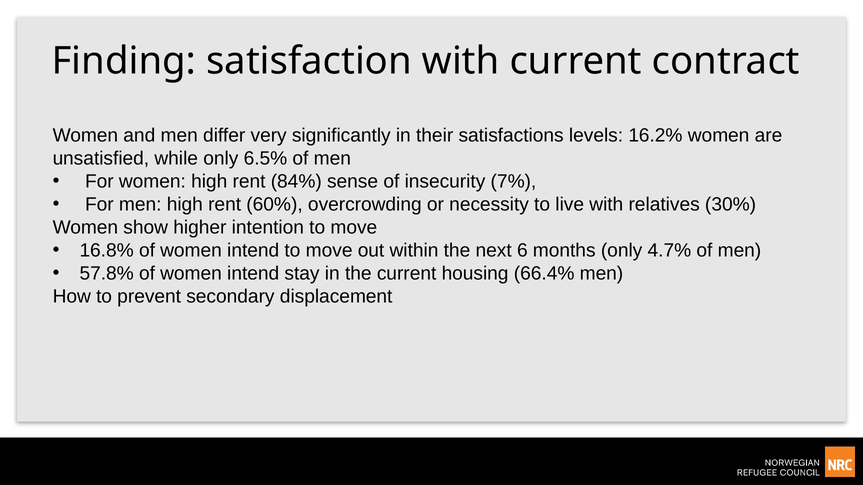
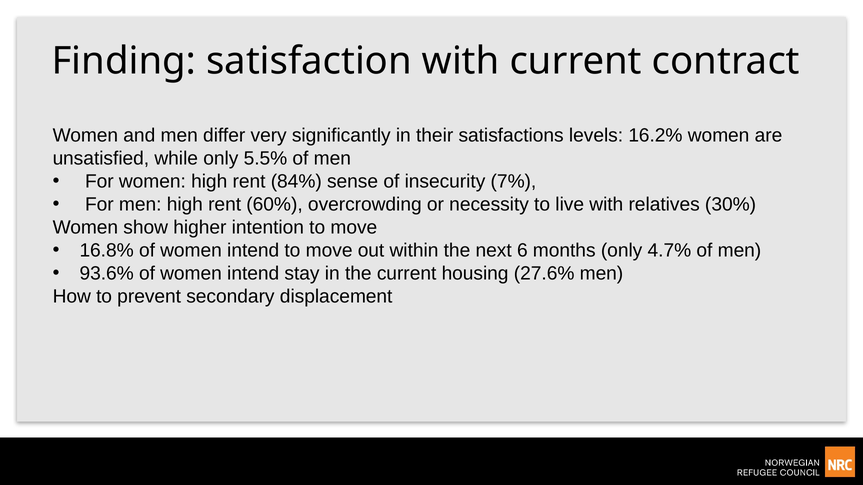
6.5%: 6.5% -> 5.5%
57.8%: 57.8% -> 93.6%
66.4%: 66.4% -> 27.6%
